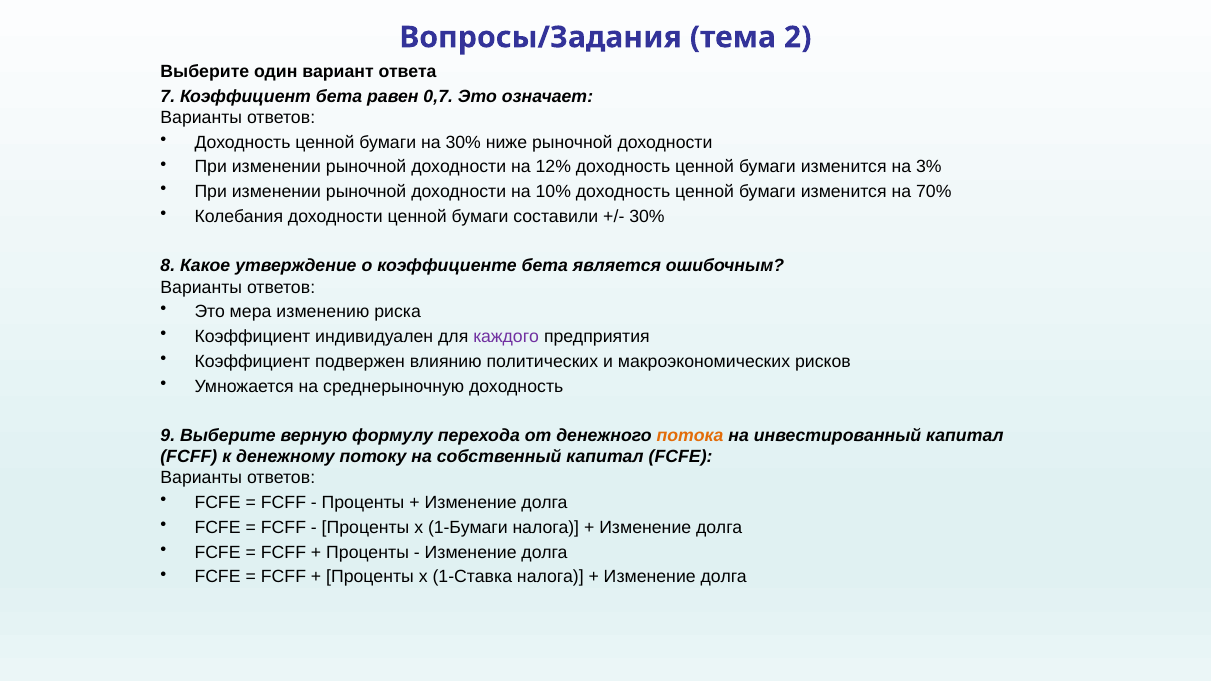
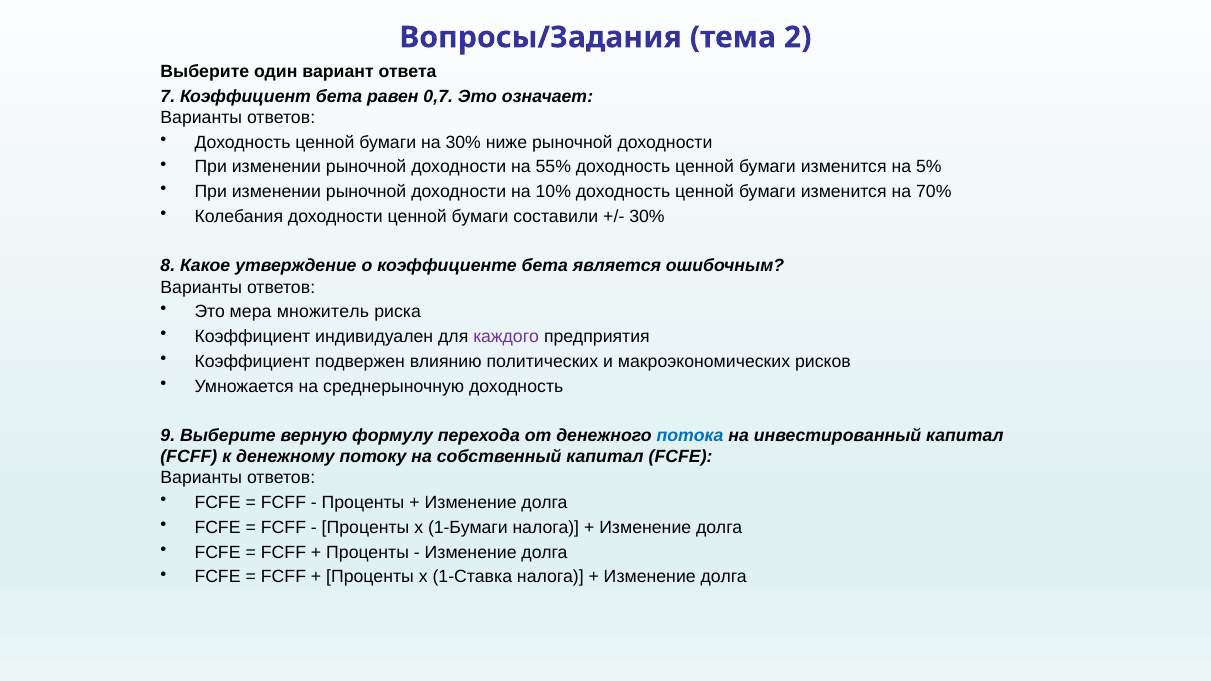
12%: 12% -> 55%
3%: 3% -> 5%
изменению: изменению -> множитель
потока colour: orange -> blue
